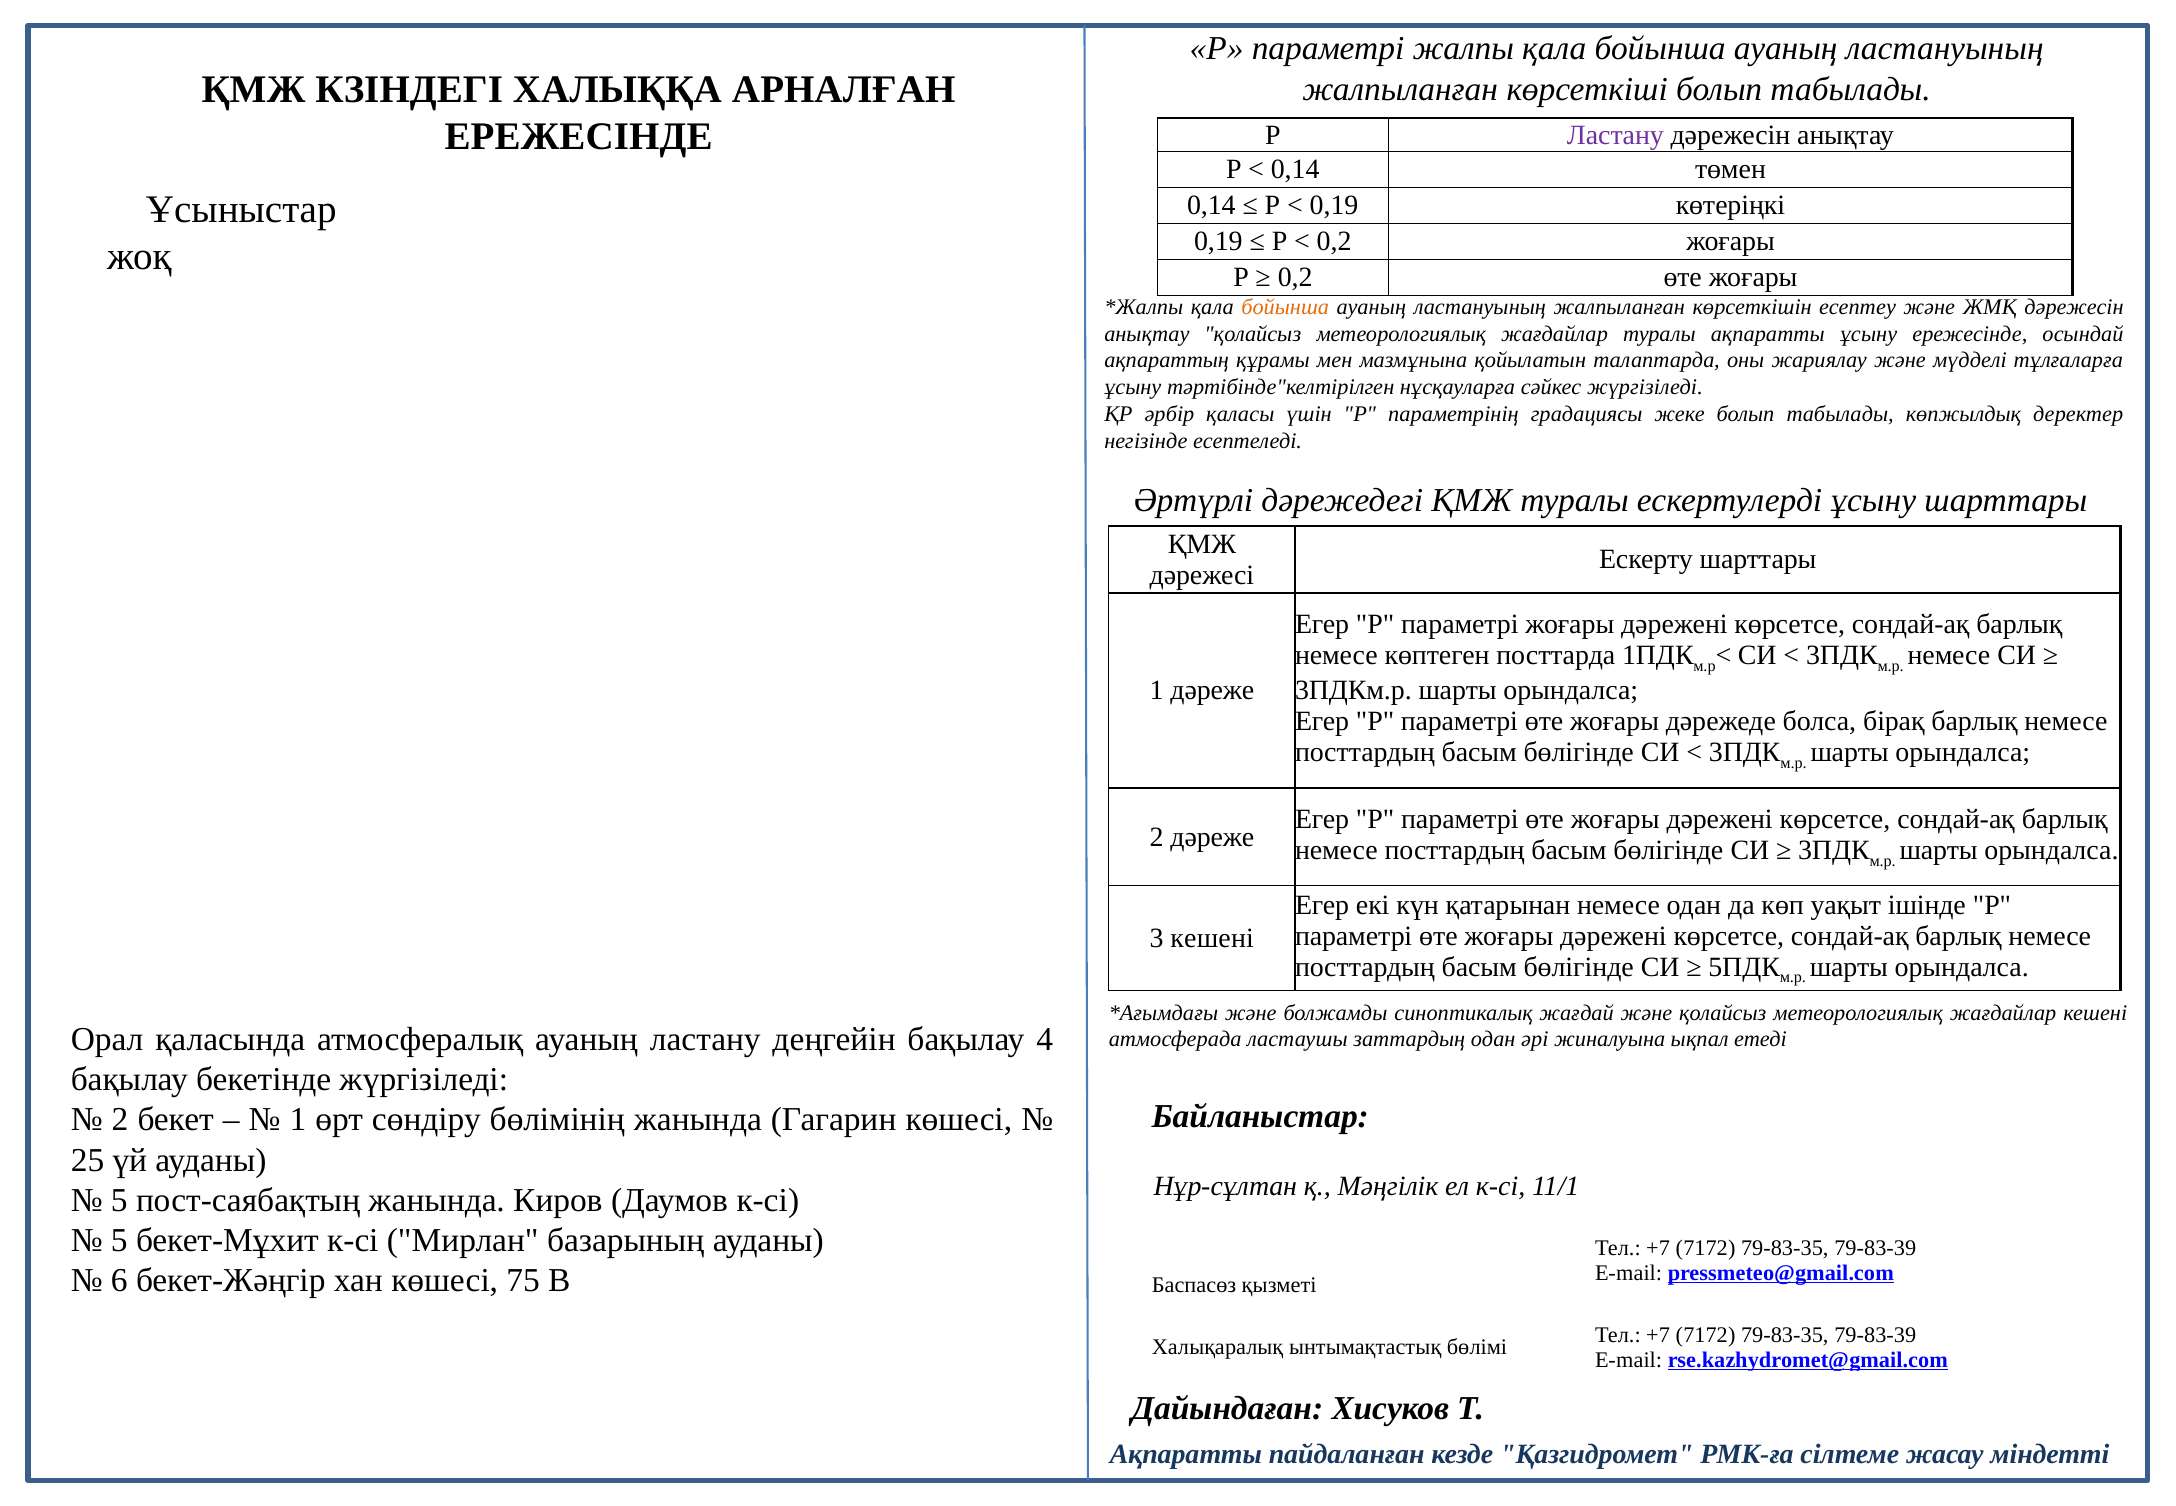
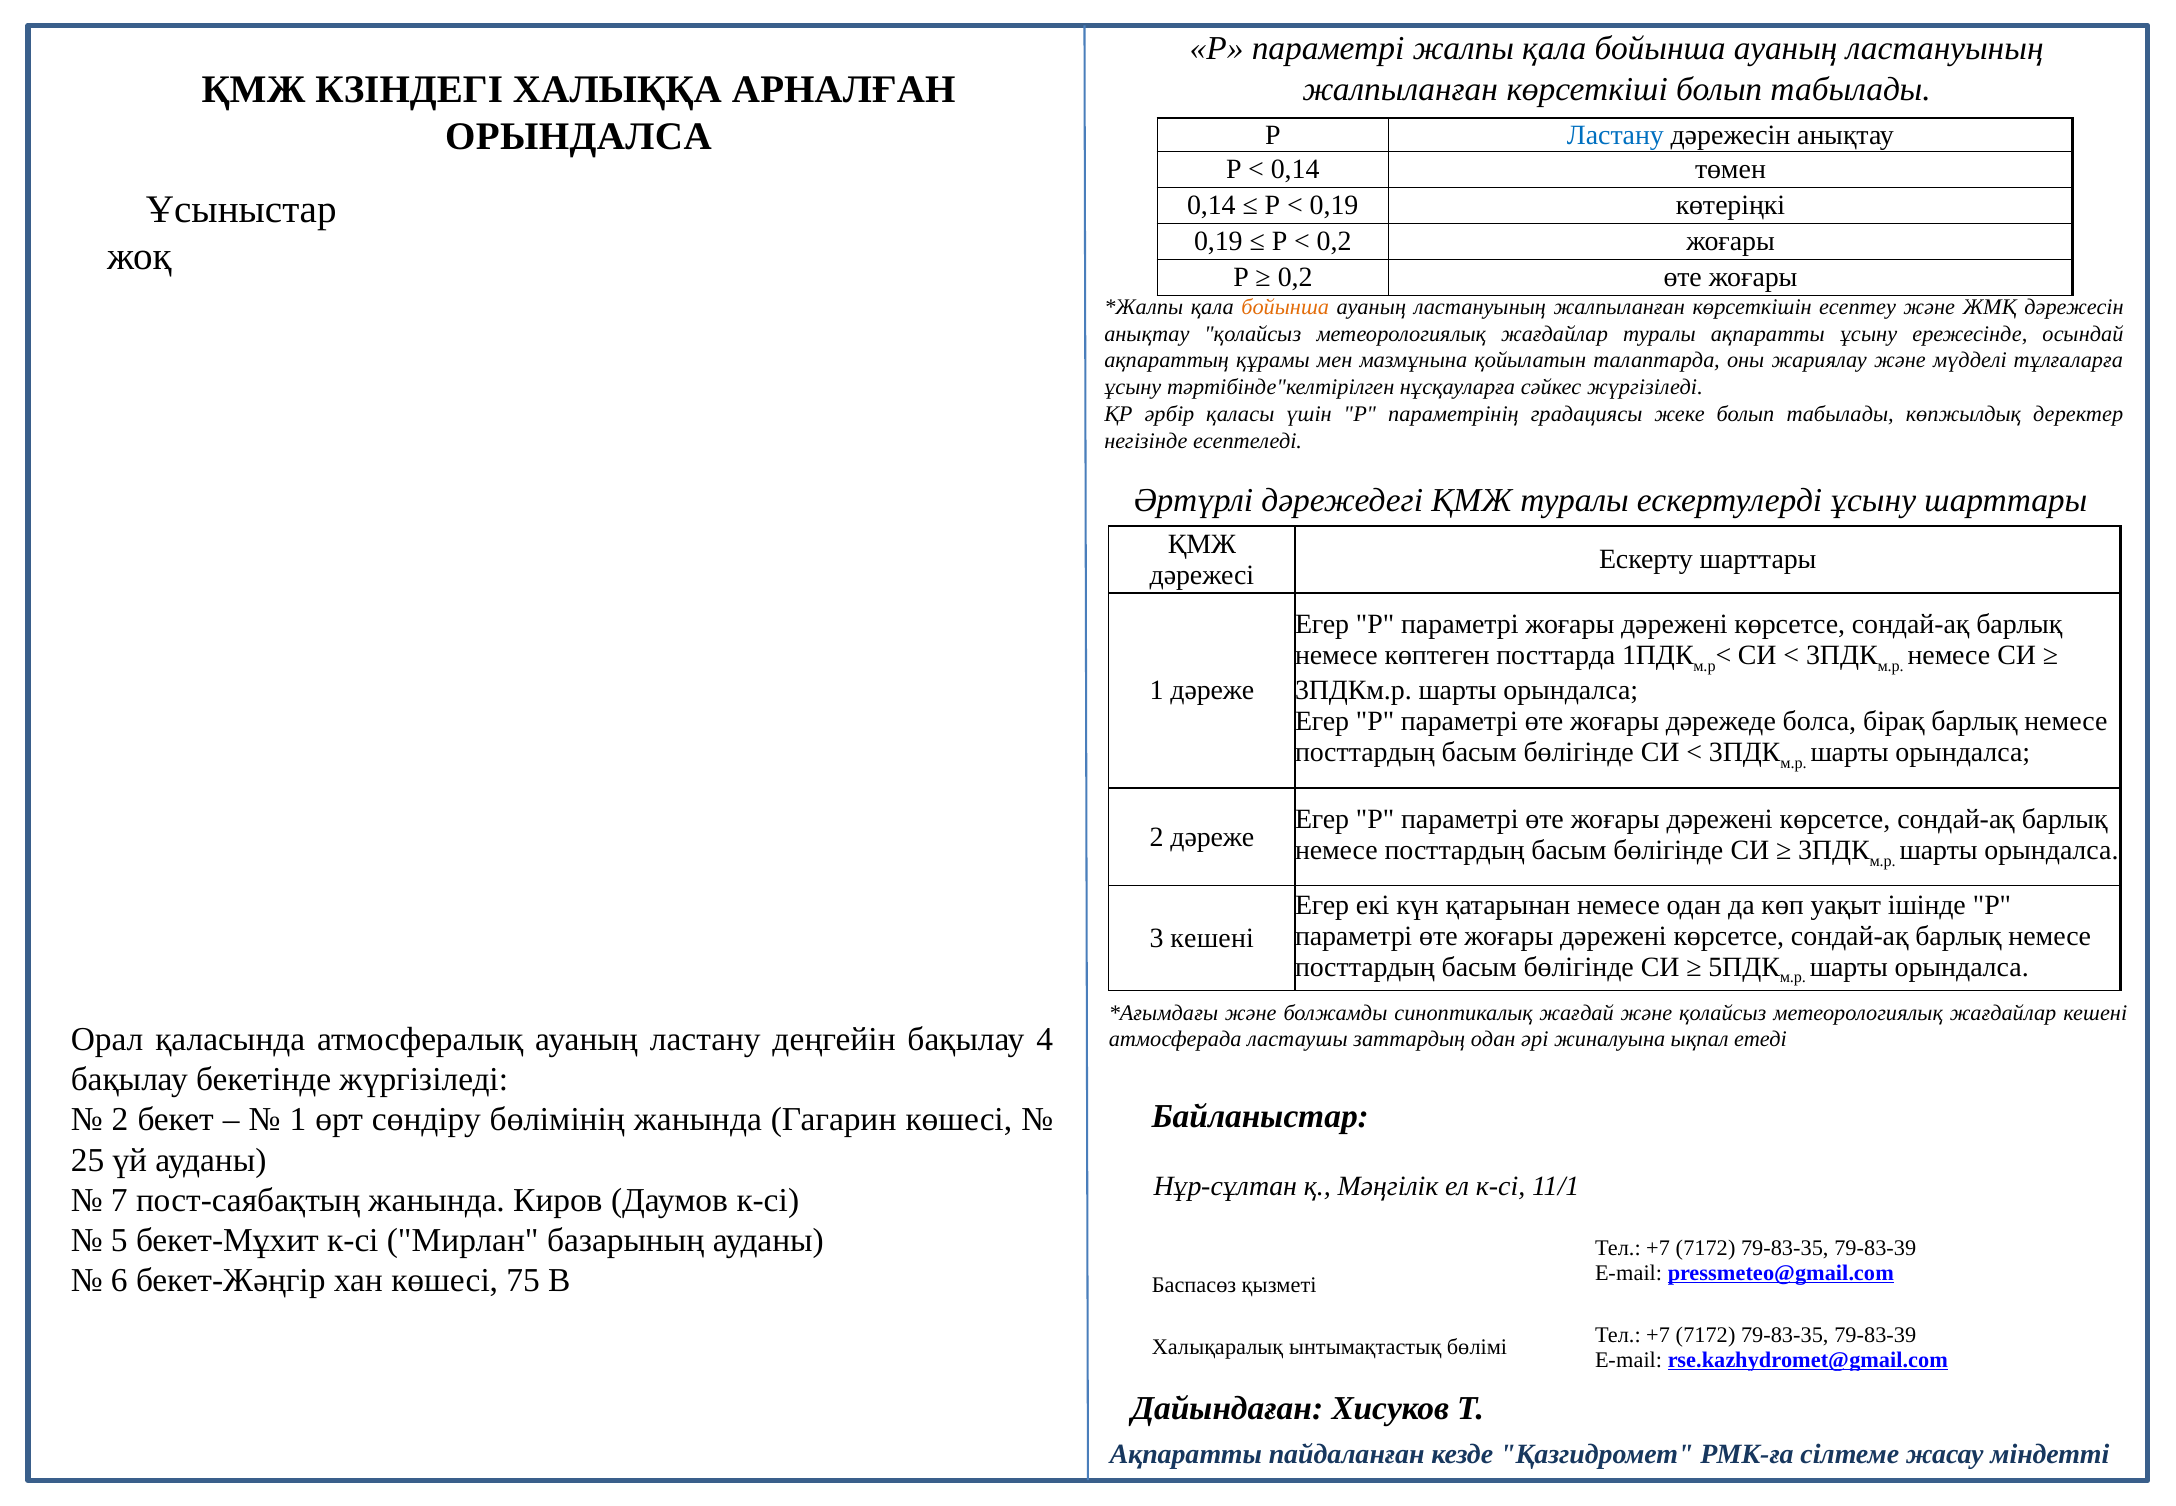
ЕРЕЖЕСІНДЕ at (579, 137): ЕРЕЖЕСІНДЕ -> ОРЫНДАЛСА
Ластану at (1615, 135) colour: purple -> blue
5 at (119, 1201): 5 -> 7
